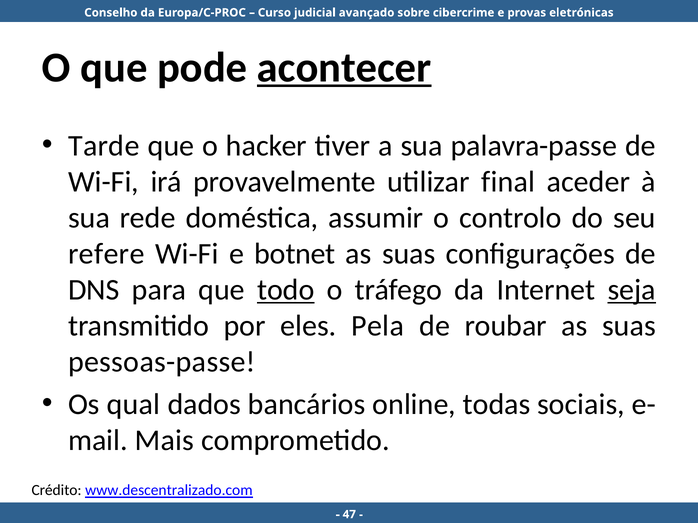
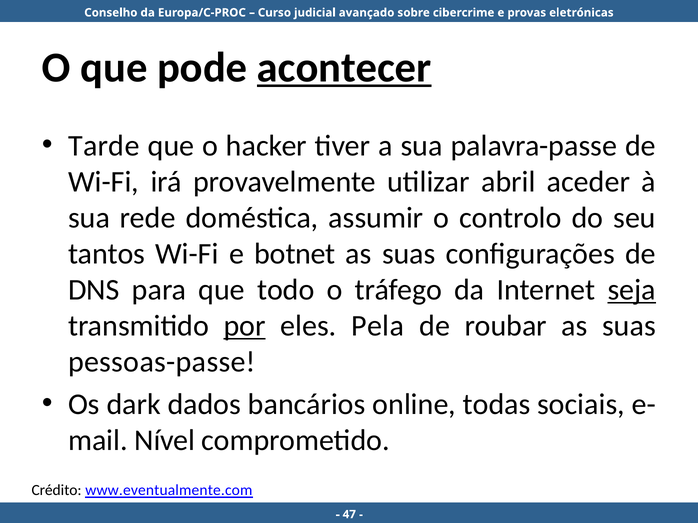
final: final -> abril
refere: refere -> tantos
todo underline: present -> none
por underline: none -> present
qual: qual -> dark
Mais: Mais -> Nível
www.descentralizado.com: www.descentralizado.com -> www.eventualmente.com
